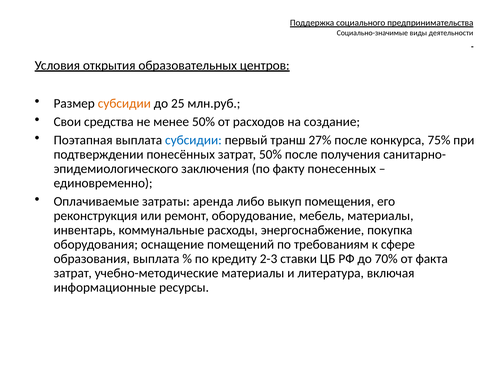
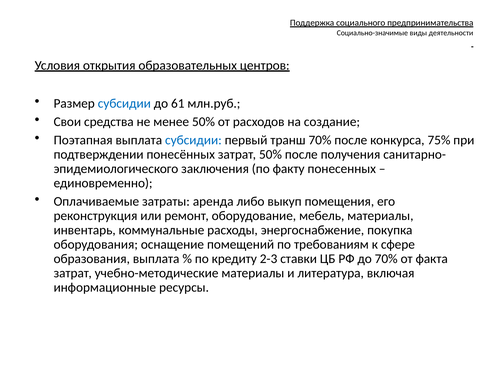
субсидии at (124, 104) colour: orange -> blue
25: 25 -> 61
транш 27%: 27% -> 70%
